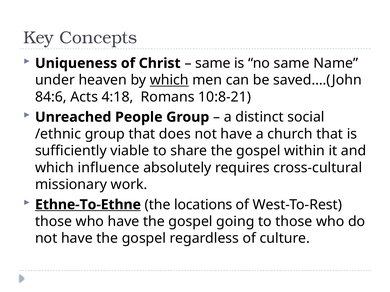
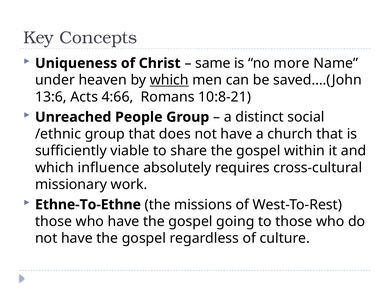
no same: same -> more
84:6: 84:6 -> 13:6
4:18: 4:18 -> 4:66
Ethne-To-Ethne underline: present -> none
locations: locations -> missions
